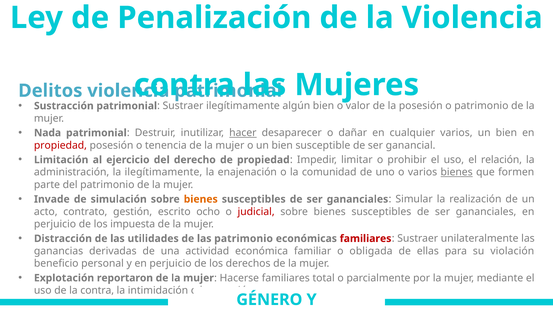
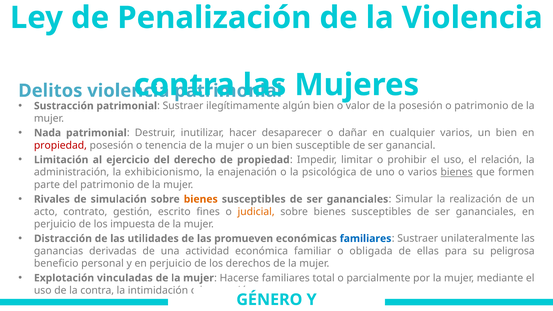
hacer underline: present -> none
la ilegítimamente: ilegítimamente -> exhibicionismo
comunidad: comunidad -> psicológica
Invade: Invade -> Rivales
ocho: ocho -> fines
judicial colour: red -> orange
las patrimonio: patrimonio -> promueven
familiares at (366, 239) colour: red -> blue
violación: violación -> peligrosa
reportaron: reportaron -> vinculadas
